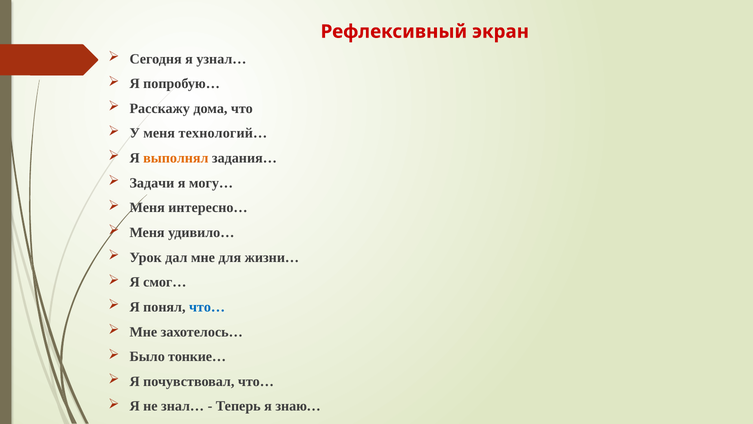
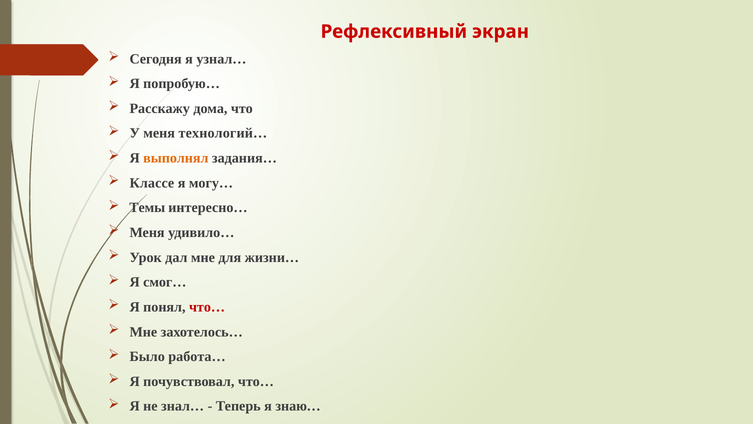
Задачи: Задачи -> Классе
Меня at (147, 208): Меня -> Темы
что… at (207, 307) colour: blue -> red
тонкие…: тонкие… -> работа…
